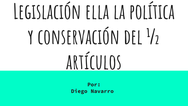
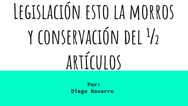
ella: ella -> esto
política: política -> morros
